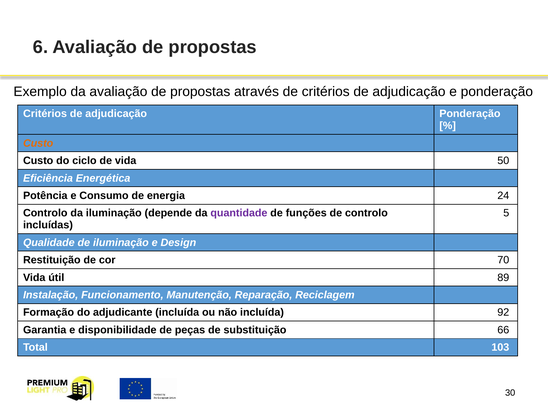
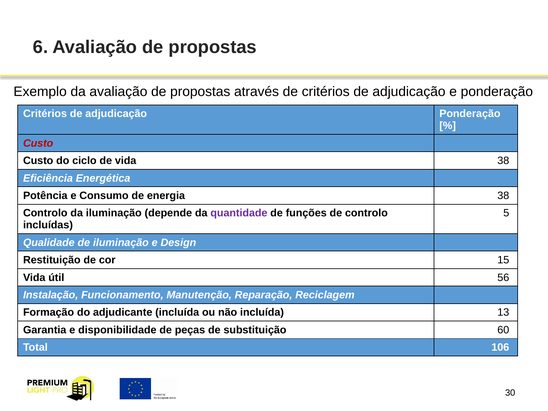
Custo at (38, 143) colour: orange -> red
vida 50: 50 -> 38
energia 24: 24 -> 38
70: 70 -> 15
89: 89 -> 56
92: 92 -> 13
66: 66 -> 60
103: 103 -> 106
